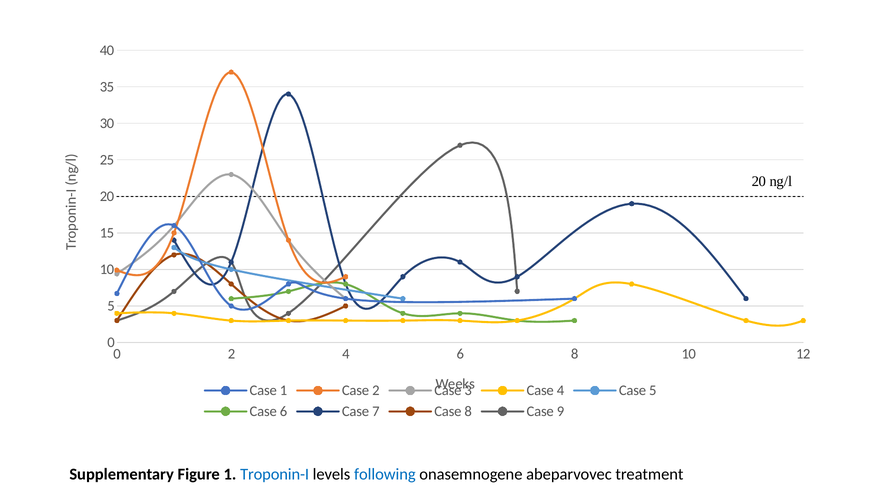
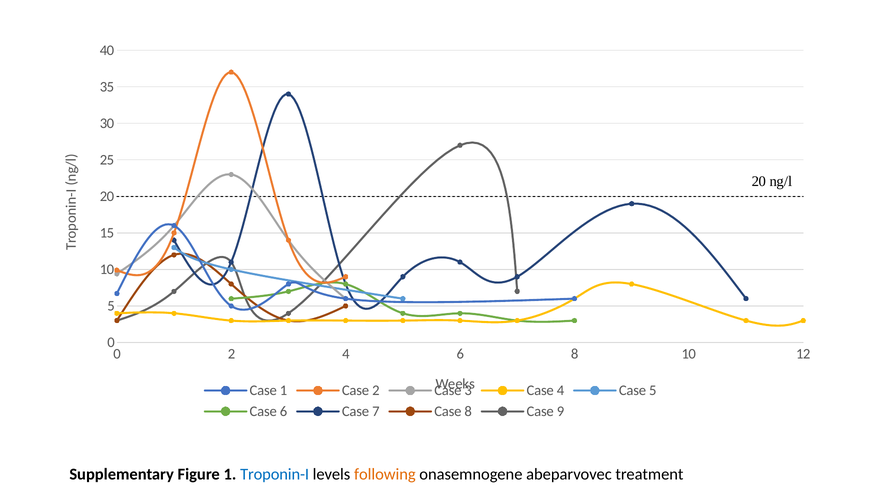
following colour: blue -> orange
